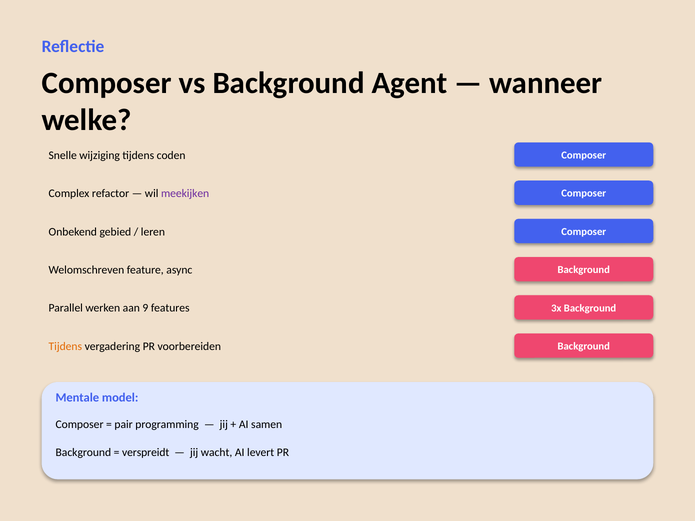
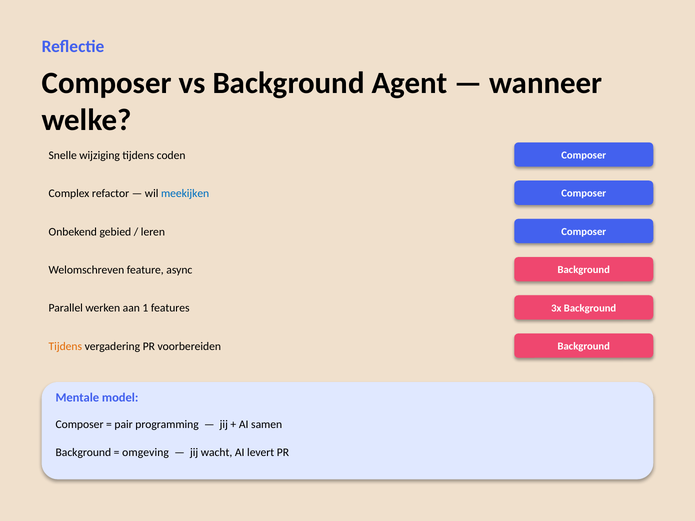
meekijken colour: purple -> blue
9: 9 -> 1
verspreidt: verspreidt -> omgeving
